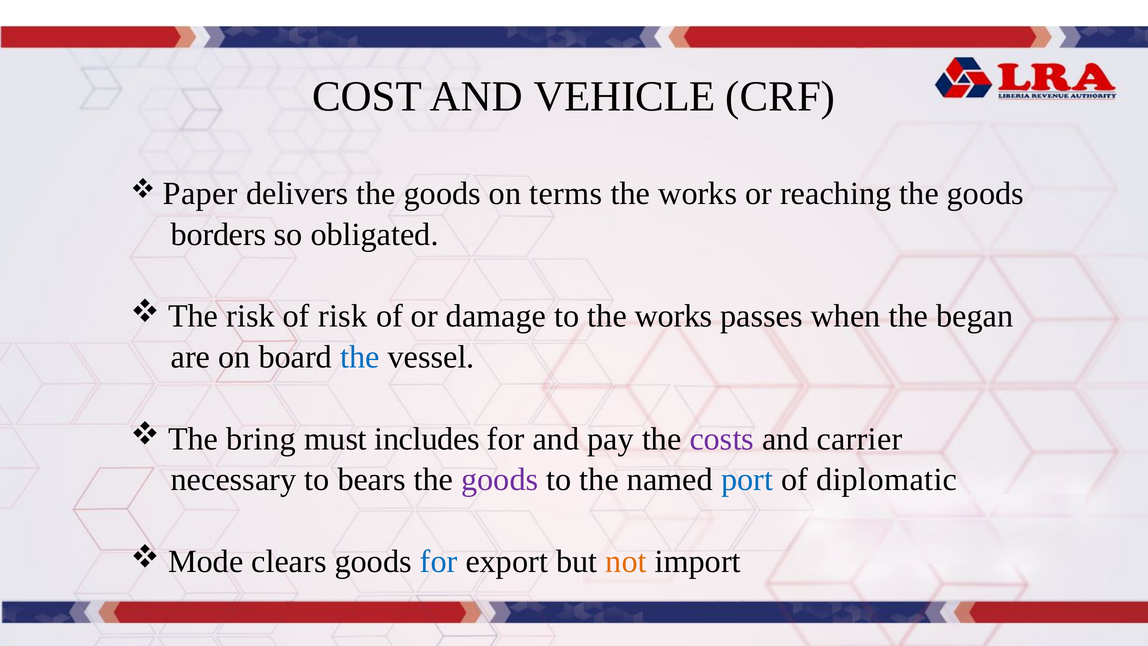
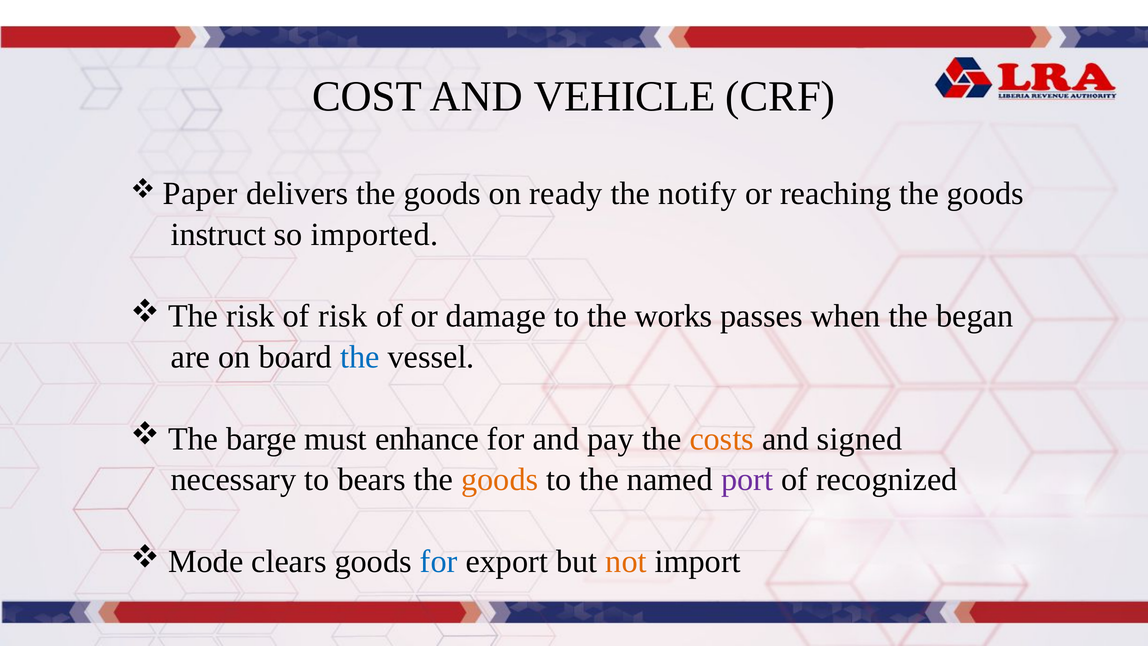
terms: terms -> ready
works at (698, 193): works -> notify
borders: borders -> instruct
obligated: obligated -> imported
bring: bring -> barge
includes: includes -> enhance
costs colour: purple -> orange
carrier: carrier -> signed
goods at (500, 480) colour: purple -> orange
port colour: blue -> purple
diplomatic: diplomatic -> recognized
